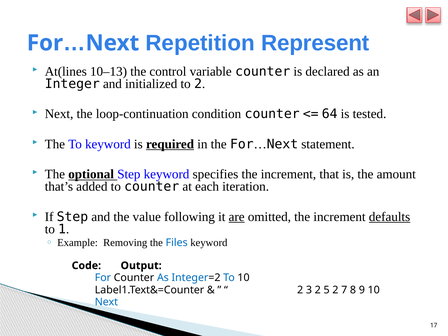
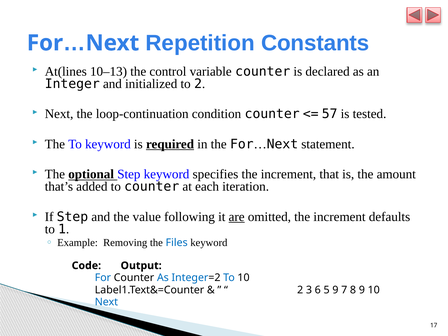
Represent: Represent -> Constants
64: 64 -> 57
defaults underline: present -> none
3 2: 2 -> 6
5 2: 2 -> 9
